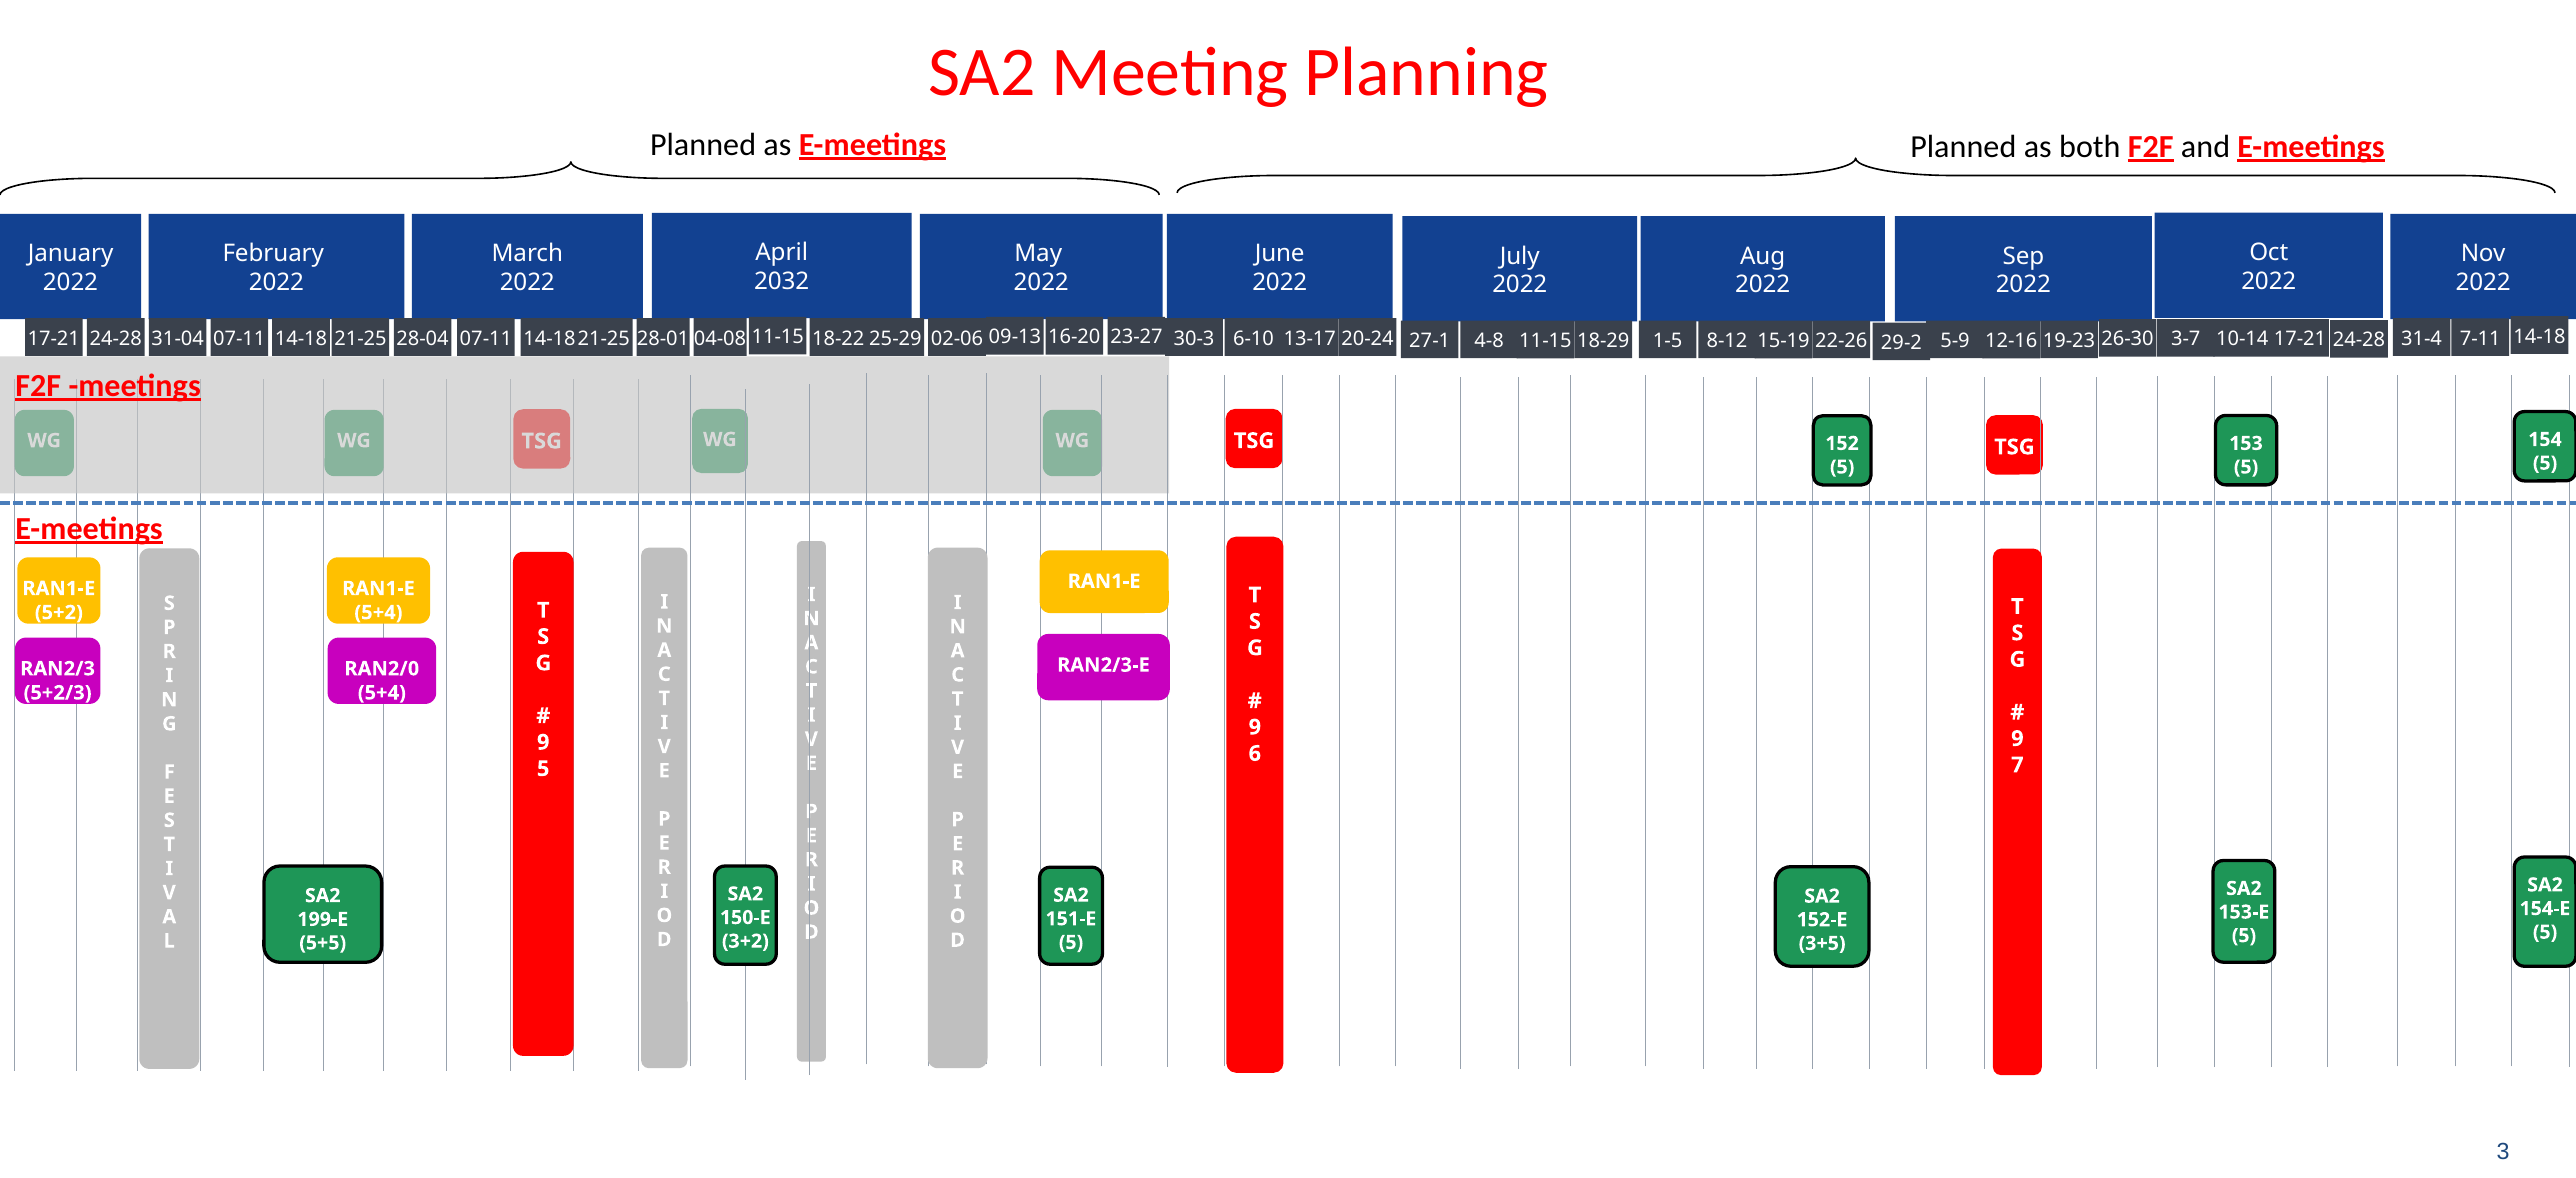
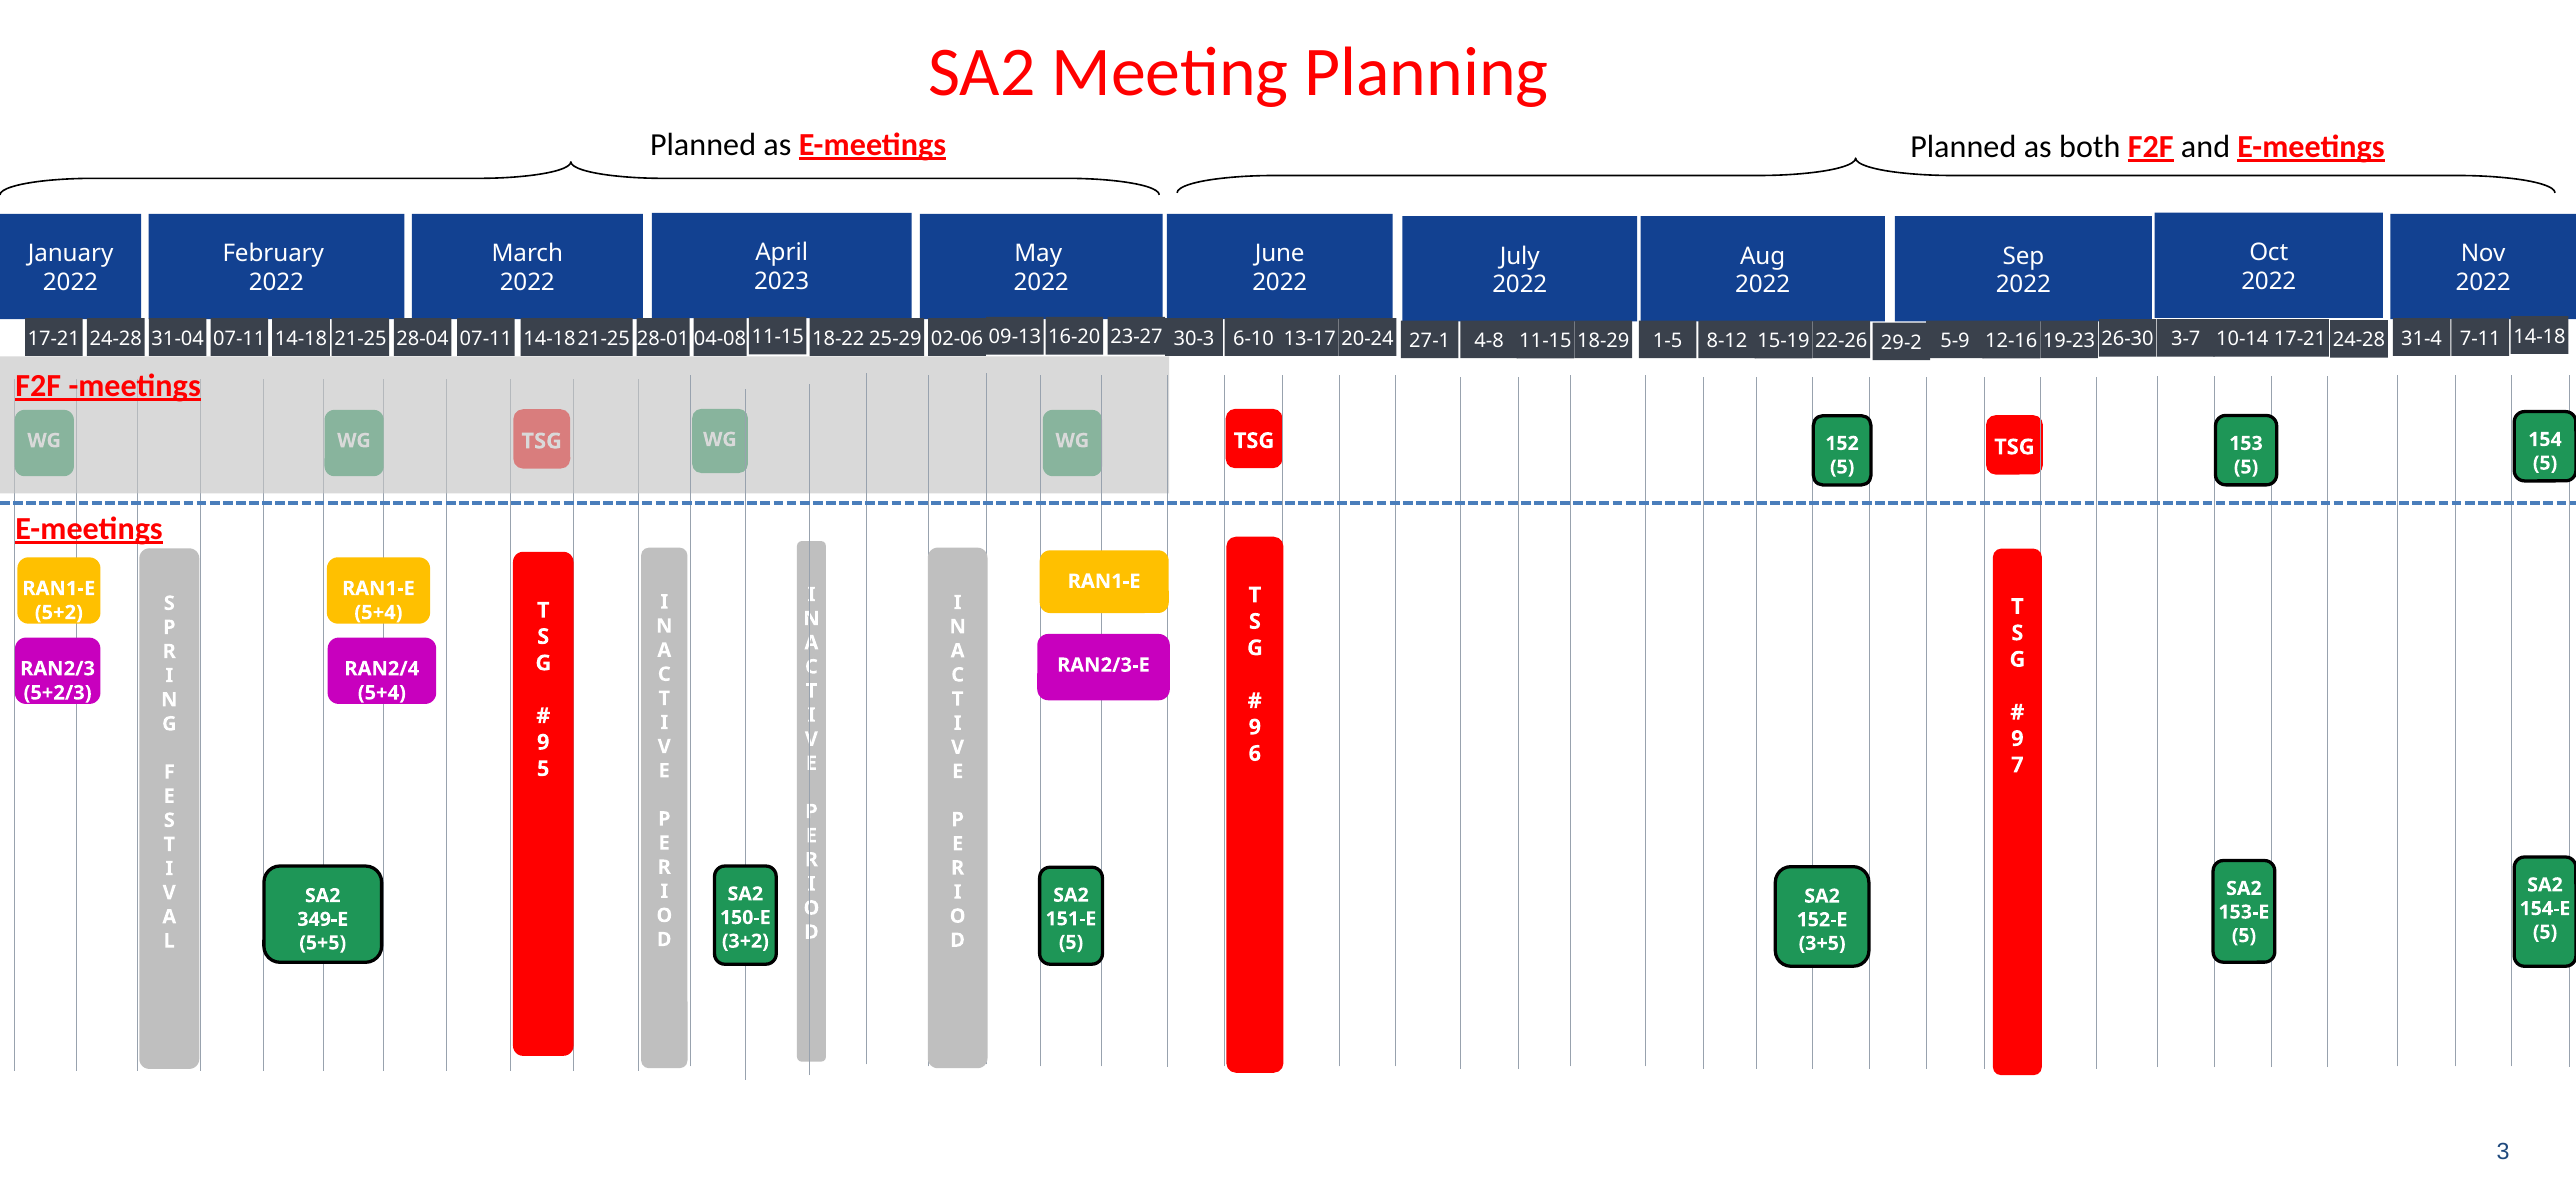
2032: 2032 -> 2023
RAN2/0: RAN2/0 -> RAN2/4
199-E: 199-E -> 349-E
